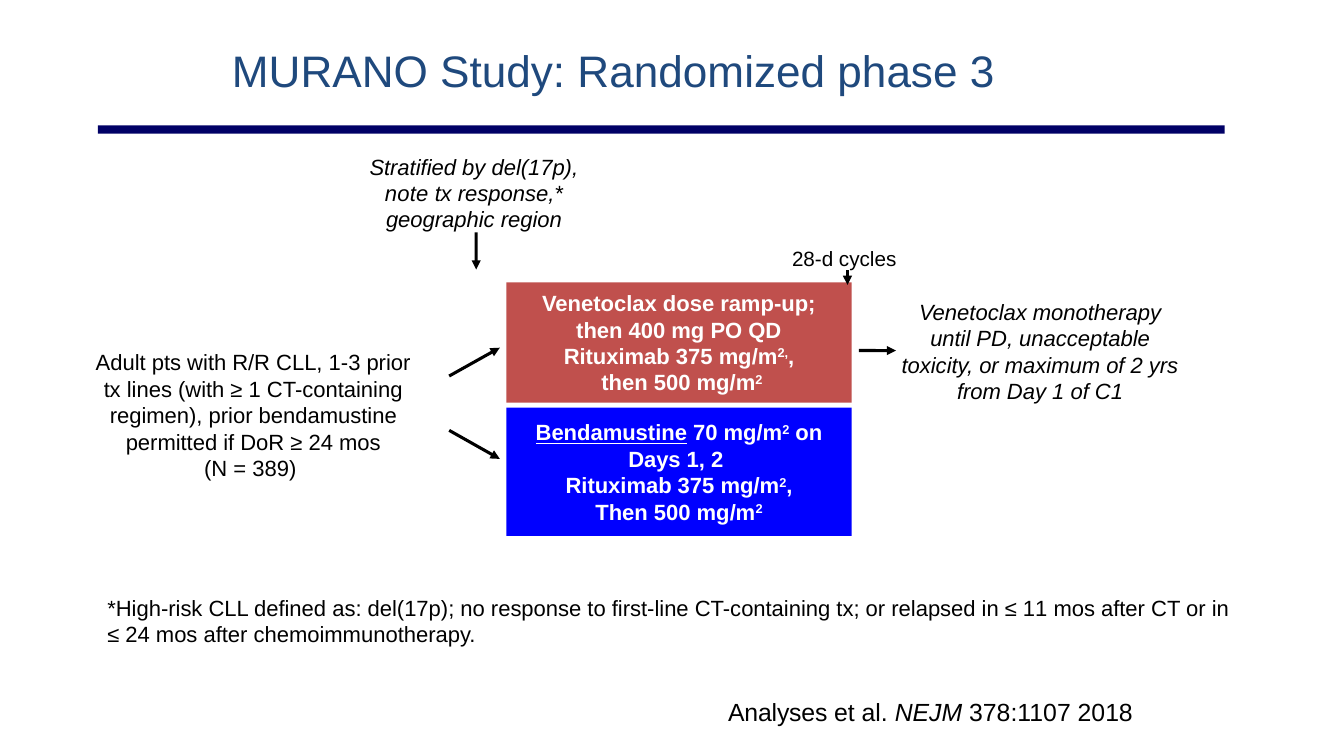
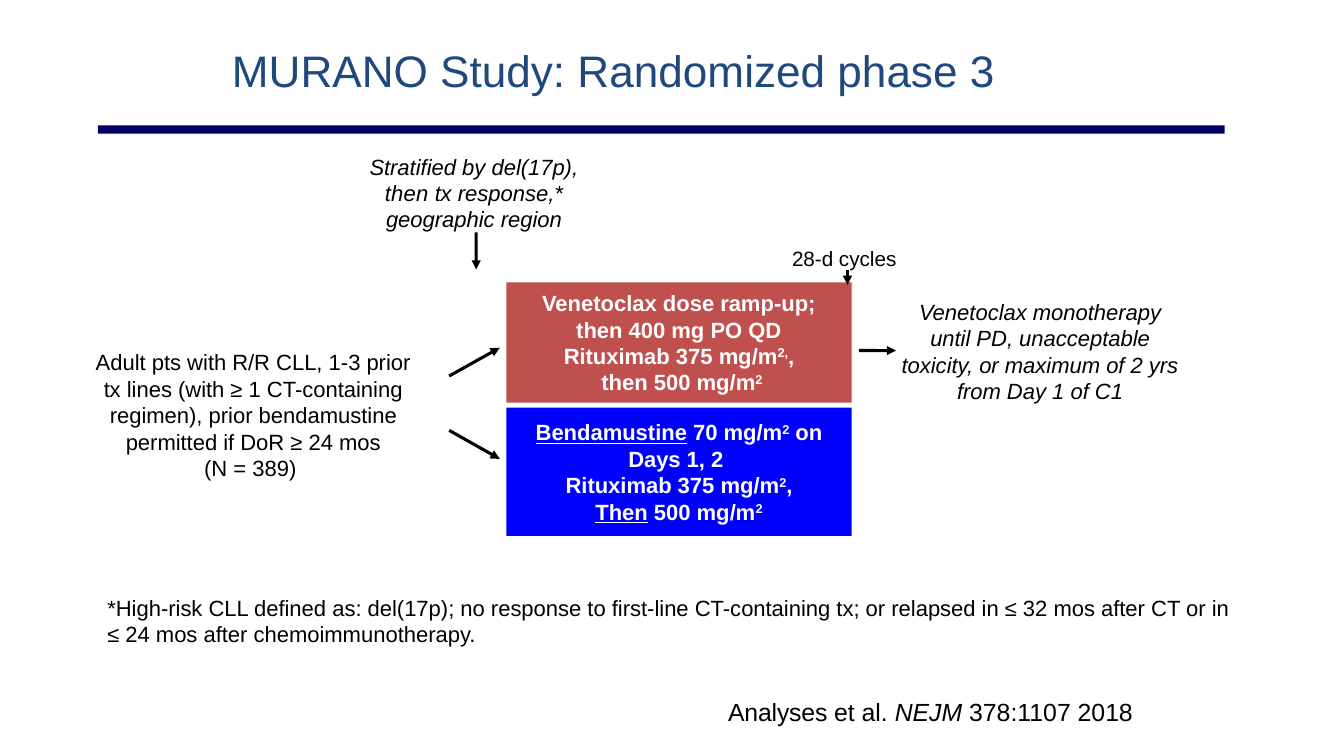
note at (407, 194): note -> then
Then at (622, 513) underline: none -> present
11: 11 -> 32
